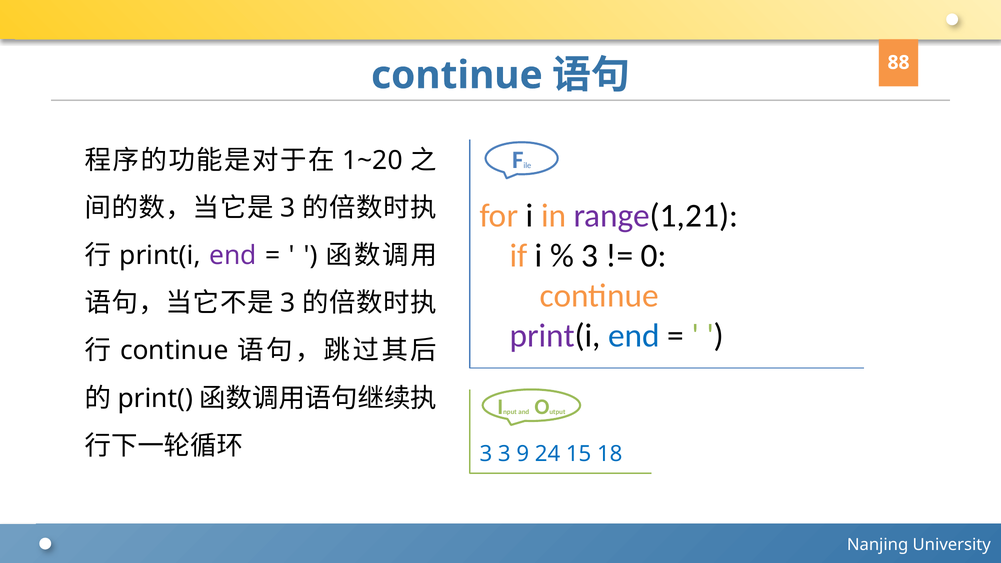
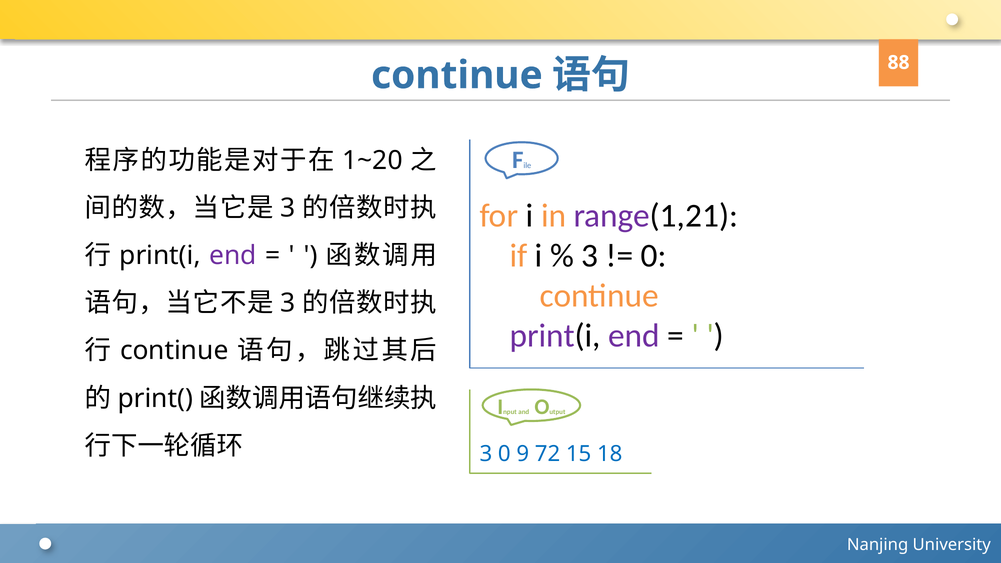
end at (634, 336) colour: blue -> purple
3 3: 3 -> 0
24: 24 -> 72
